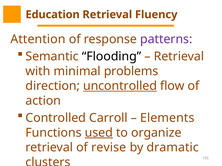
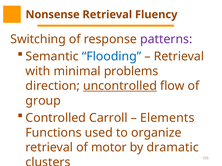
Education: Education -> Nonsense
Attention: Attention -> Switching
Flooding colour: black -> blue
action: action -> group
used underline: present -> none
revise: revise -> motor
